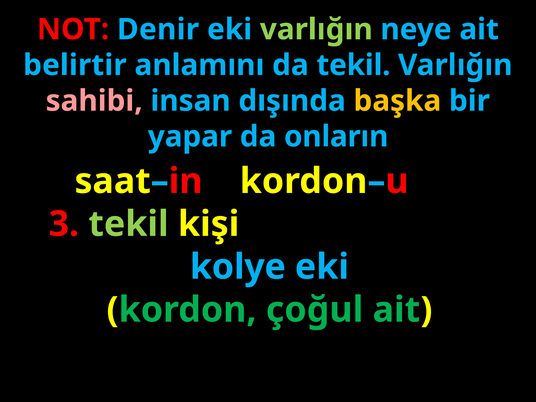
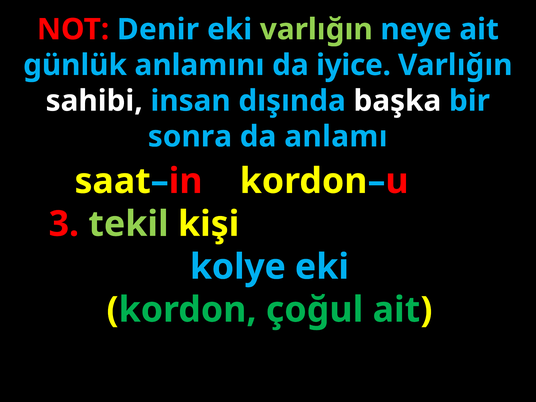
belirtir: belirtir -> günlük
da tekil: tekil -> iyice
sahibi colour: pink -> white
başka colour: yellow -> white
yapar: yapar -> sonra
onların: onların -> anlamı
